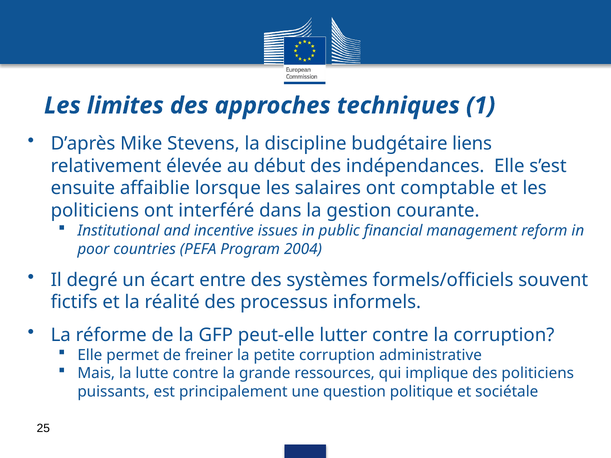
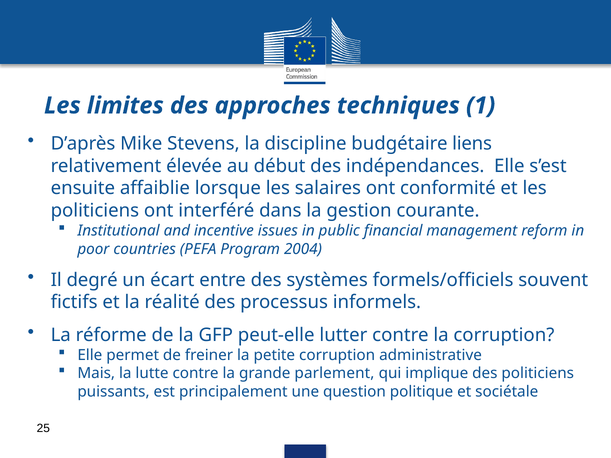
comptable: comptable -> conformité
ressources: ressources -> parlement
